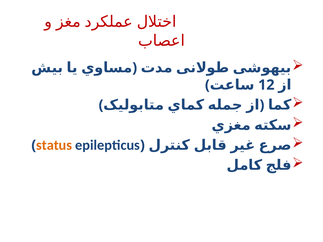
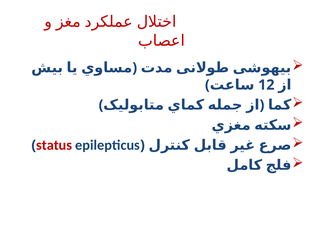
status colour: orange -> red
